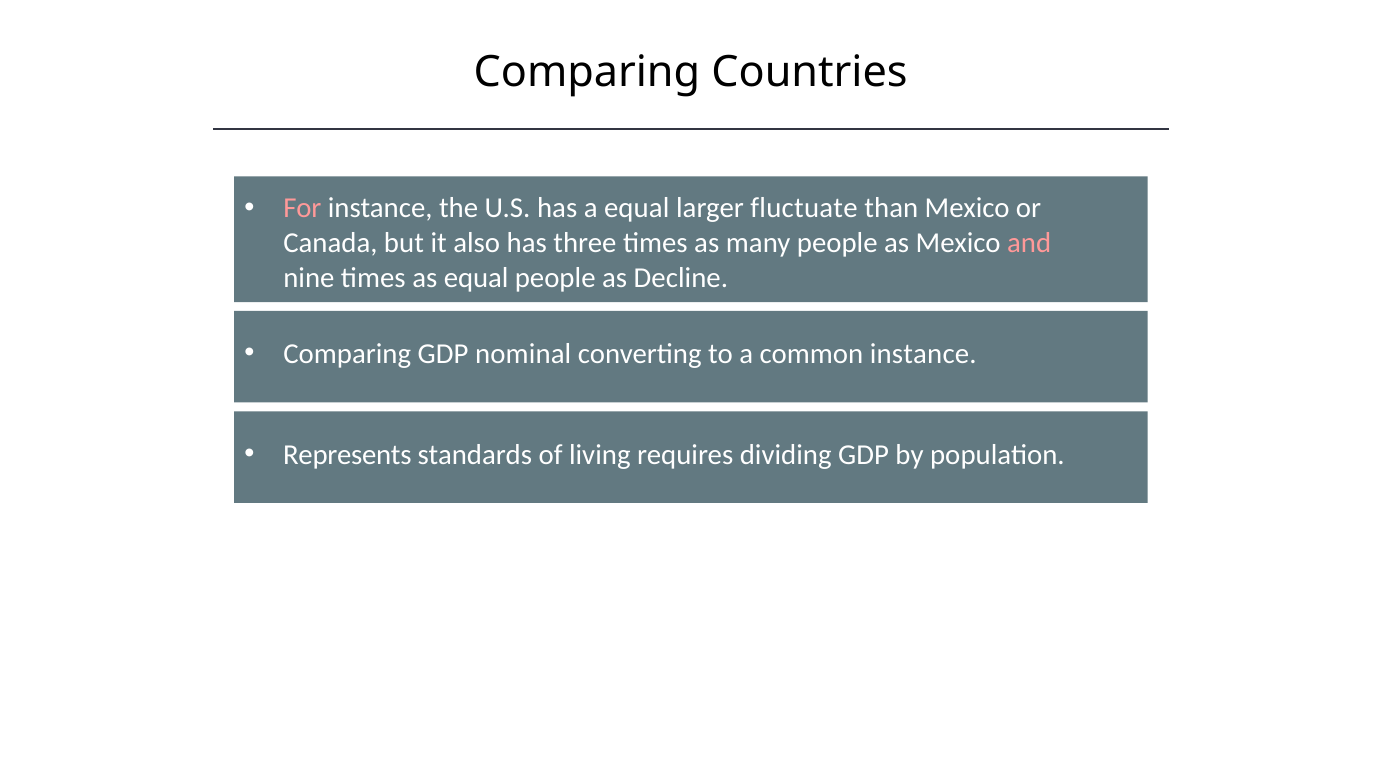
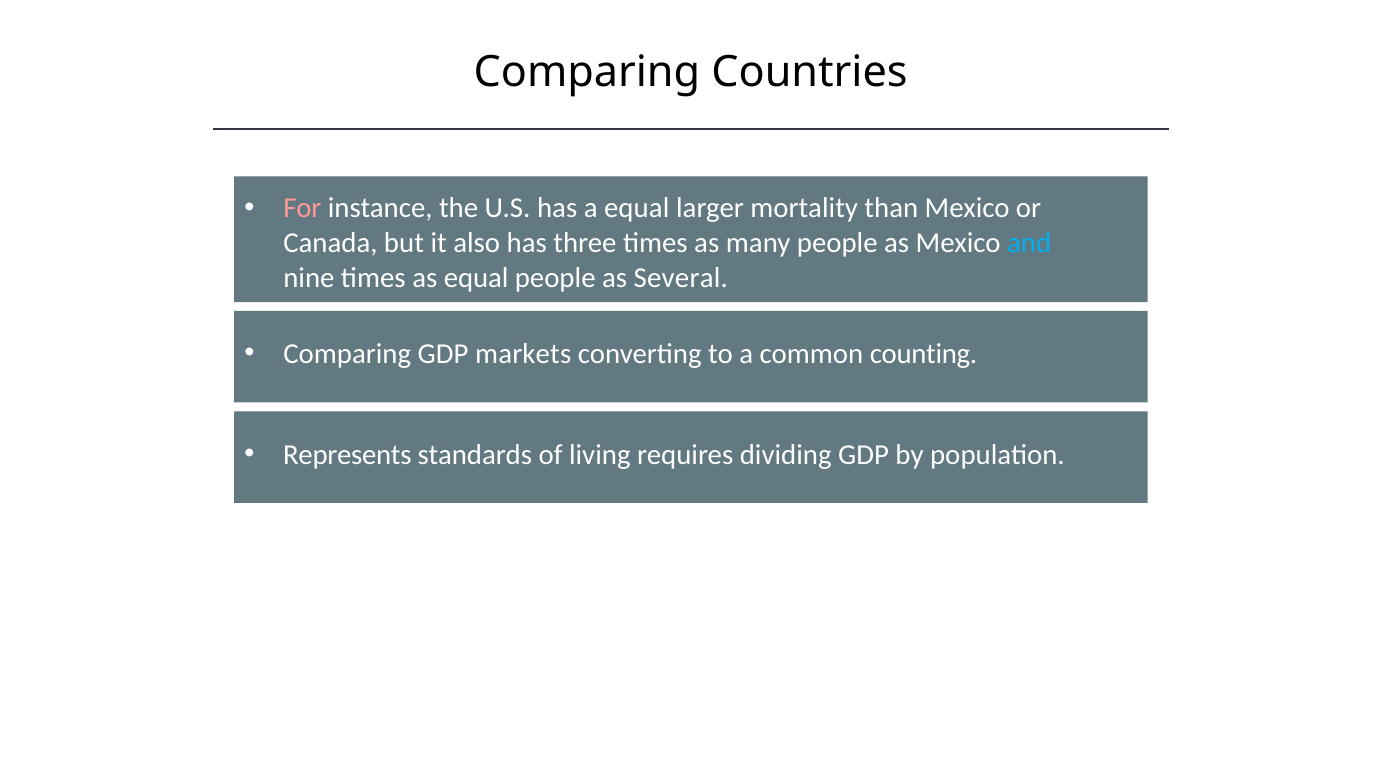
fluctuate: fluctuate -> mortality
and colour: pink -> light blue
Decline: Decline -> Several
nominal: nominal -> markets
common instance: instance -> counting
